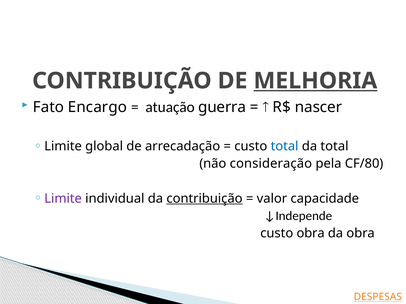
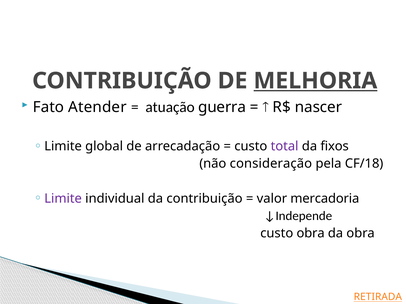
Encargo: Encargo -> Atender
total at (285, 147) colour: blue -> purple
da total: total -> fixos
CF/80: CF/80 -> CF/18
contribuição at (205, 199) underline: present -> none
capacidade: capacidade -> mercadoria
DESPESAS: DESPESAS -> RETIRADA
